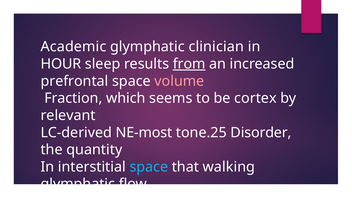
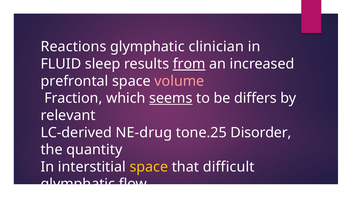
Academic: Academic -> Reactions
HOUR: HOUR -> FLUID
seems underline: none -> present
cortex: cortex -> differs
NE-most: NE-most -> NE-drug
space at (149, 167) colour: light blue -> yellow
walking: walking -> difficult
